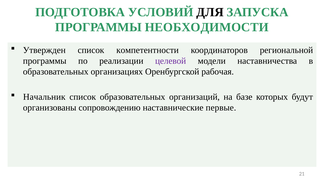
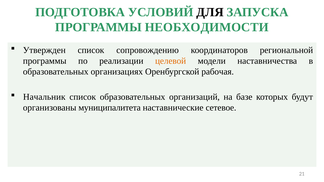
компетентности: компетентности -> сопровождению
целевой colour: purple -> orange
сопровождению: сопровождению -> муниципалитета
первые: первые -> сетевое
